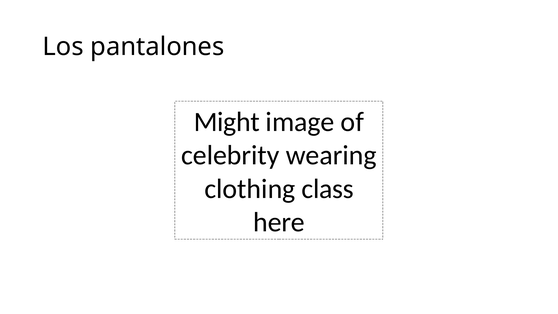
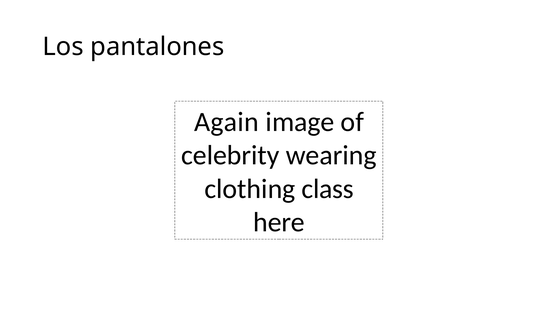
Might: Might -> Again
